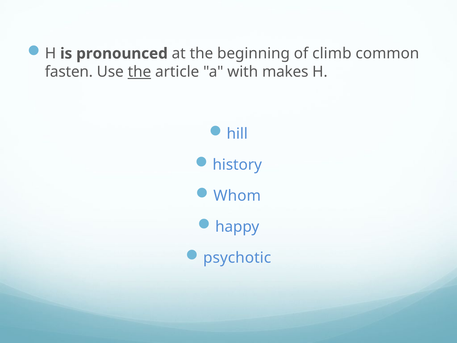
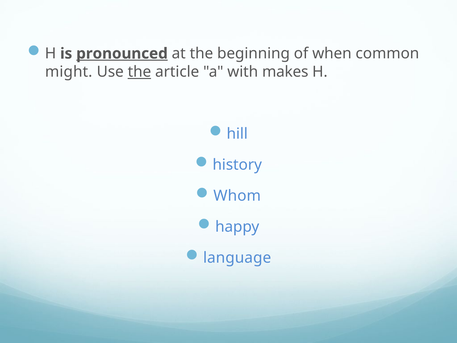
pronounced underline: none -> present
climb: climb -> when
fasten: fasten -> might
psychotic: psychotic -> language
